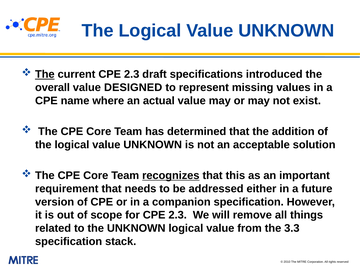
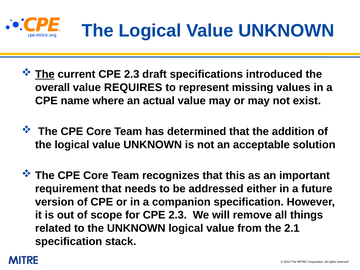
DESIGNED: DESIGNED -> REQUIRES
recognizes underline: present -> none
3.3: 3.3 -> 2.1
